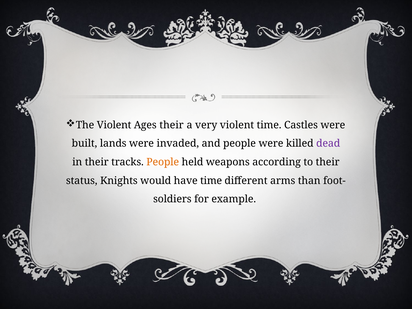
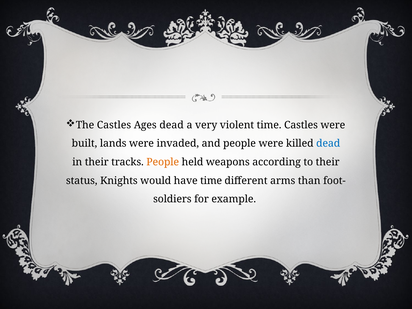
The Violent: Violent -> Castles
Ages their: their -> dead
dead at (328, 144) colour: purple -> blue
